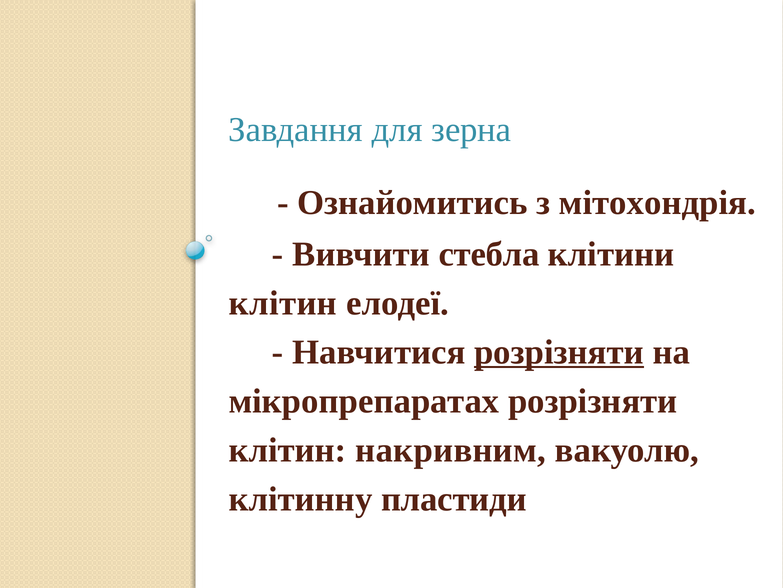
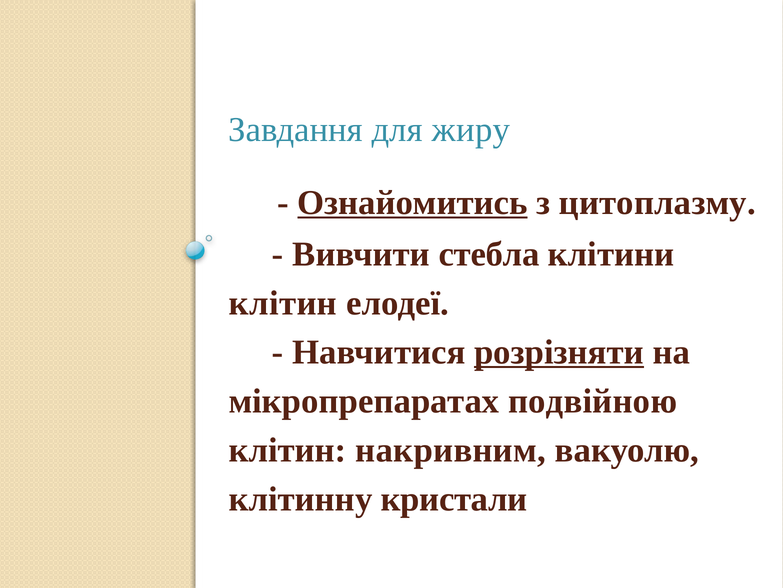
зерна: зерна -> жиру
Ознайомитись underline: none -> present
мітохондрія: мітохондрія -> цитоплазму
мікропрепаратах розрізняти: розрізняти -> подвійною
пластиди: пластиди -> кристали
